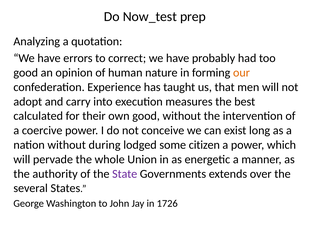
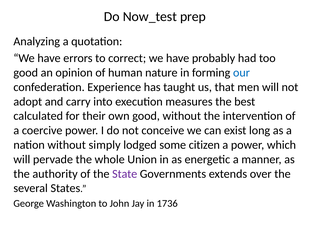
our colour: orange -> blue
during: during -> simply
1726: 1726 -> 1736
